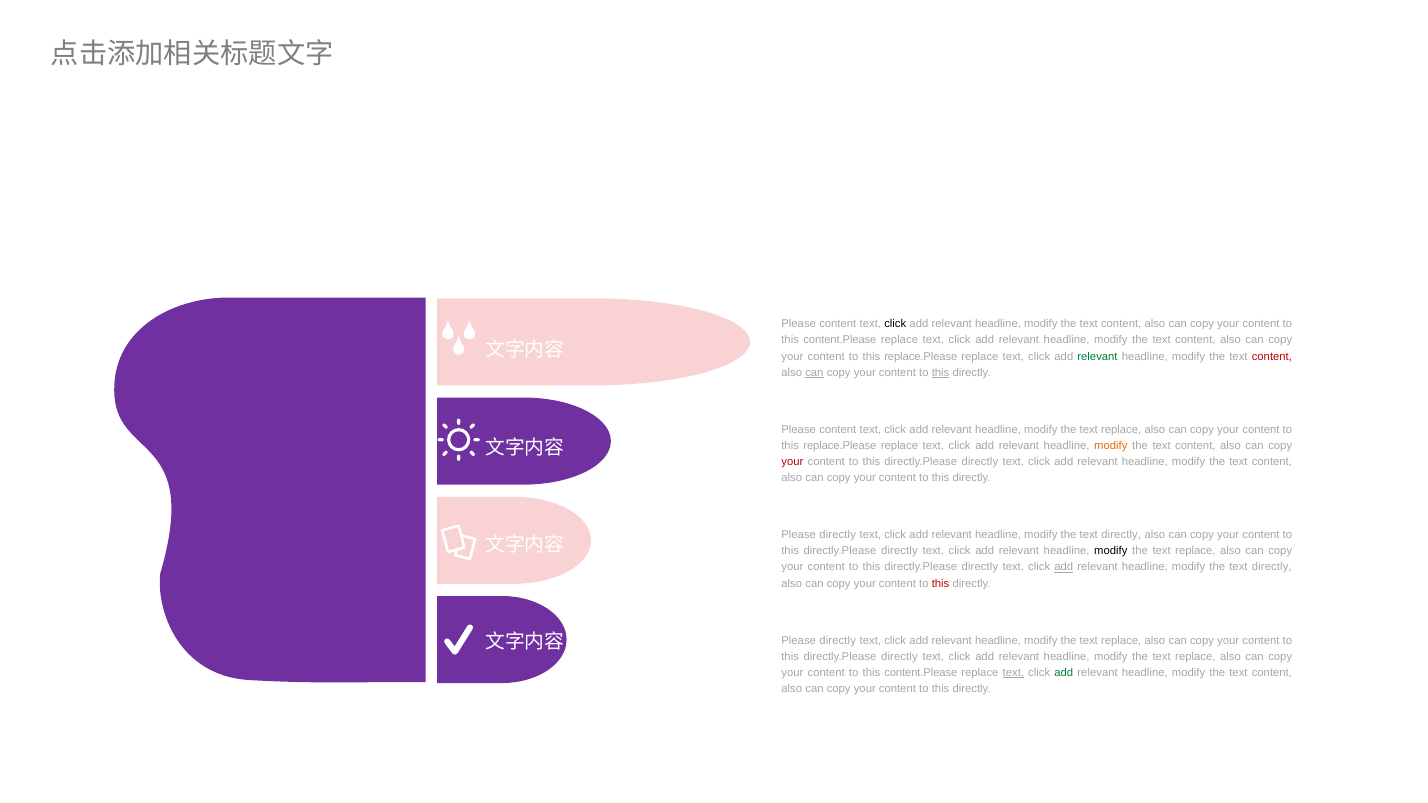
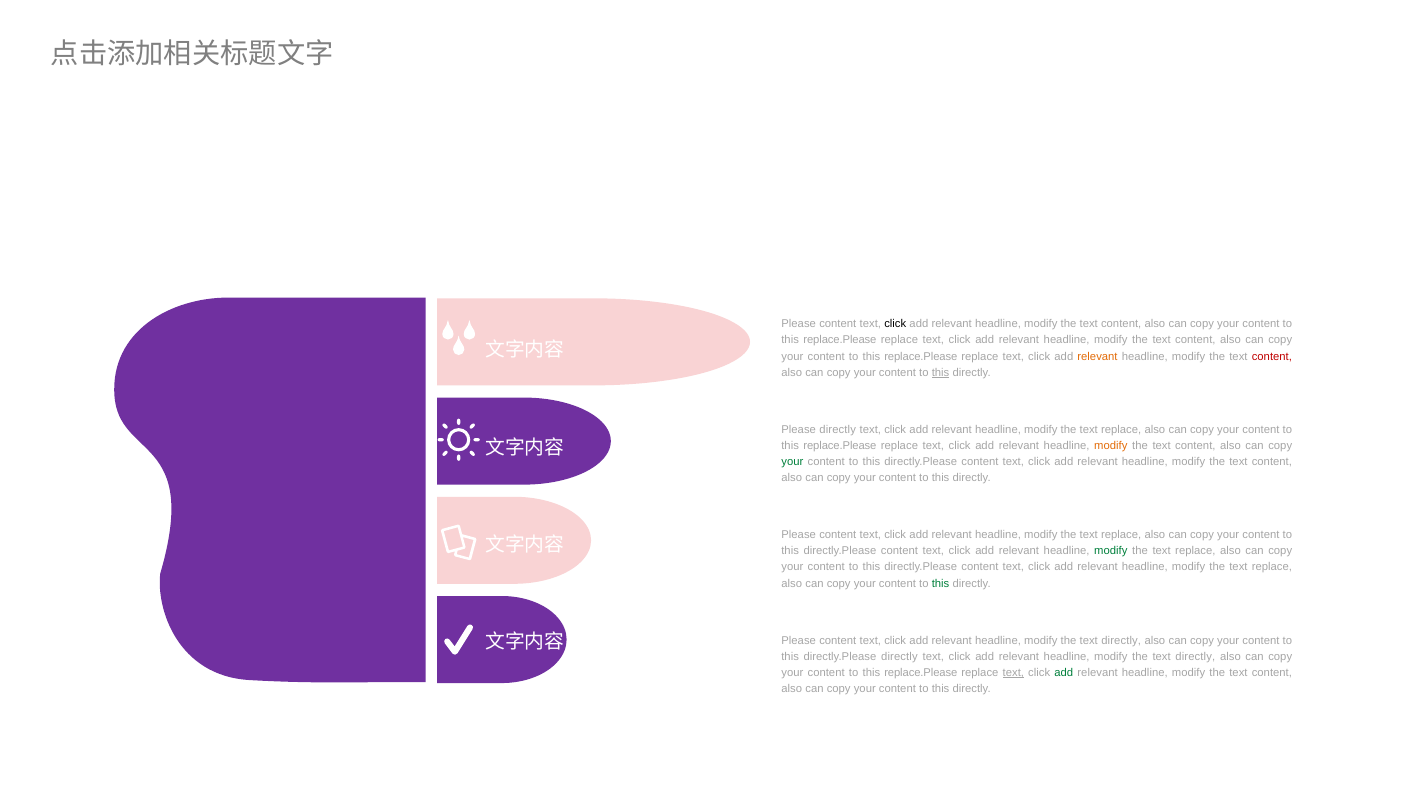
content.Please at (840, 340): content.Please -> replace.Please
relevant at (1097, 356) colour: green -> orange
can at (814, 373) underline: present -> none
content at (838, 430): content -> directly
your at (792, 462) colour: red -> green
directly at (980, 462): directly -> content
directly at (838, 535): directly -> content
directly at (1121, 535): directly -> replace
directly at (899, 551): directly -> content
modify at (1111, 551) colour: black -> green
directly at (980, 567): directly -> content
add at (1064, 567) underline: present -> none
directly at (1272, 567): directly -> replace
this at (941, 584) colour: red -> green
directly at (838, 640): directly -> content
replace at (1121, 640): replace -> directly
replace at (1195, 657): replace -> directly
content.Please at (921, 673): content.Please -> replace.Please
